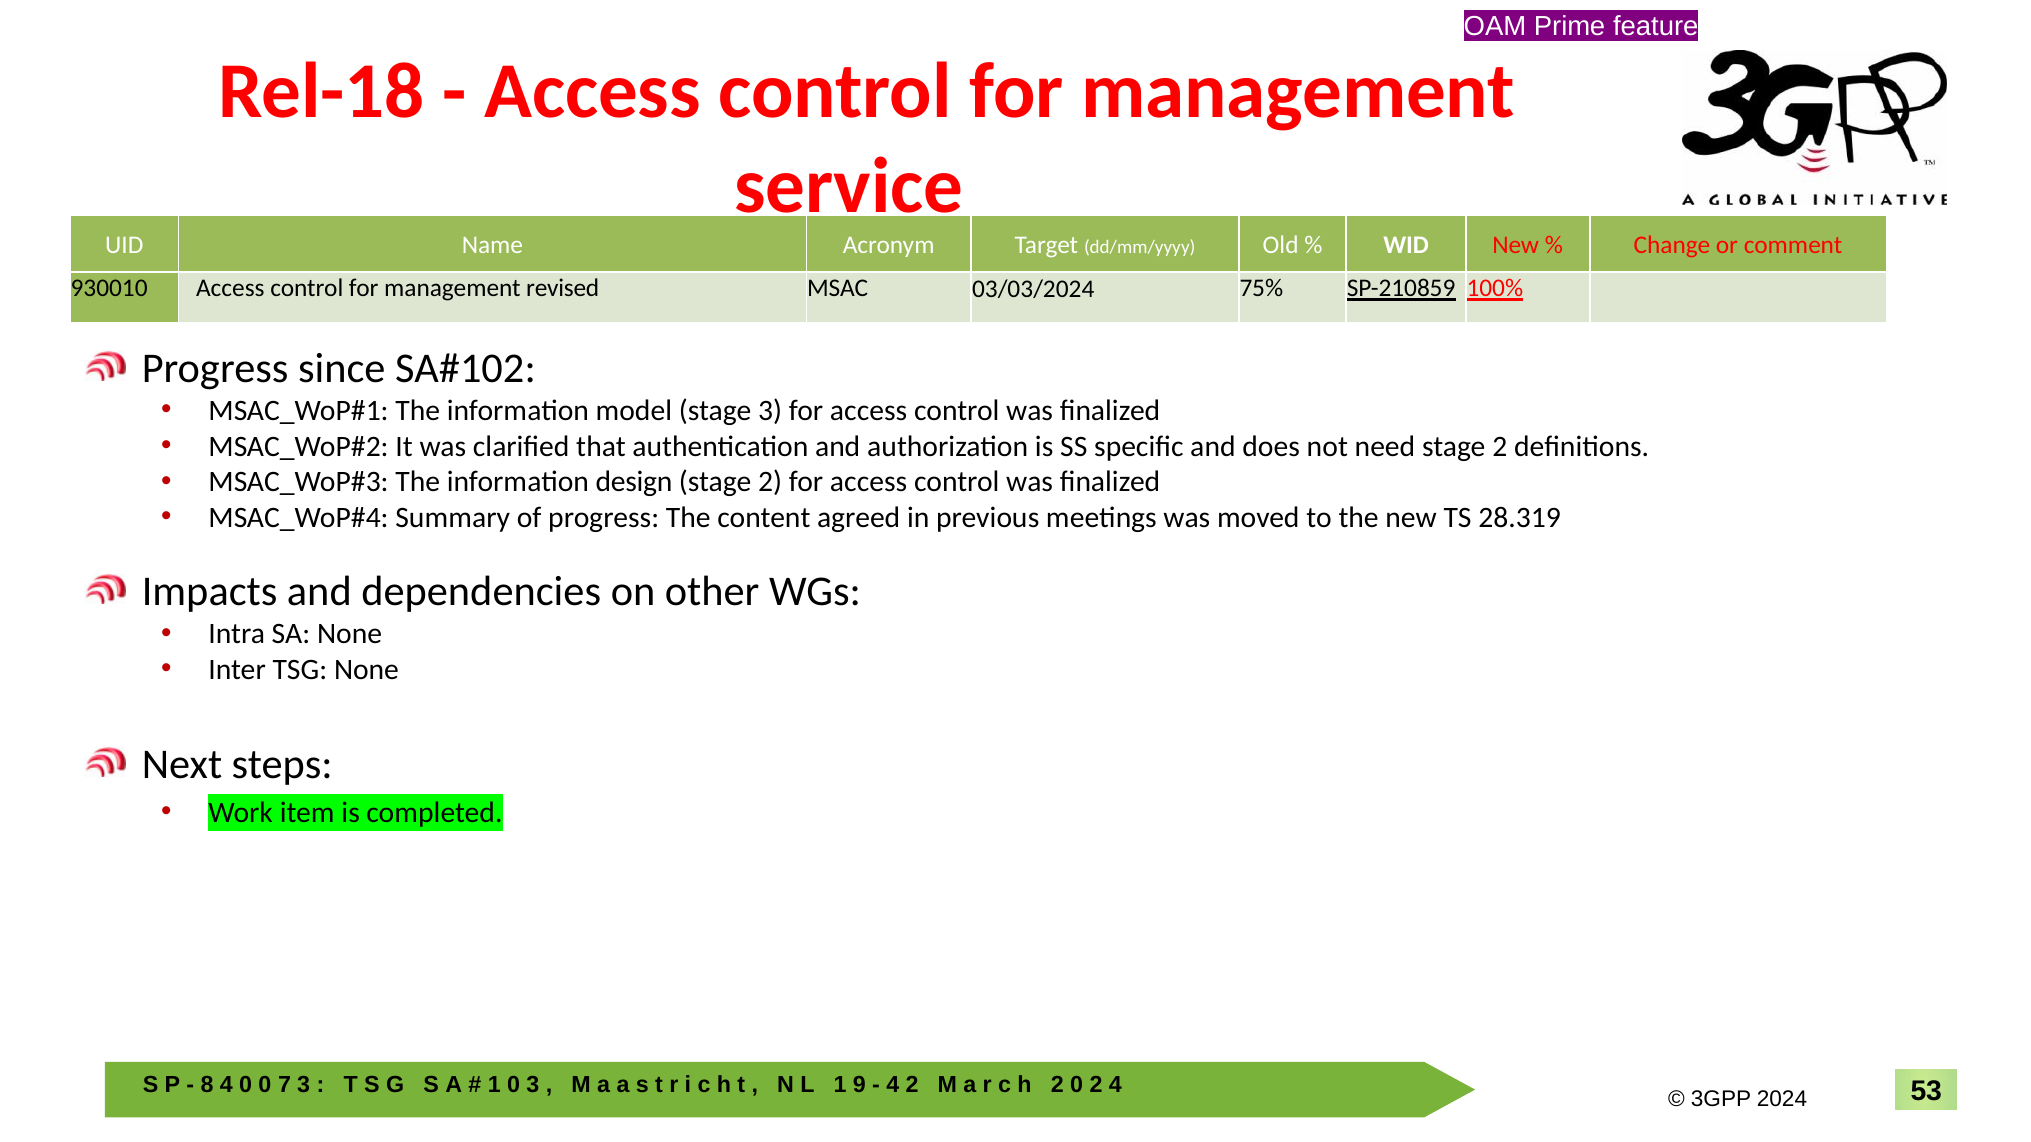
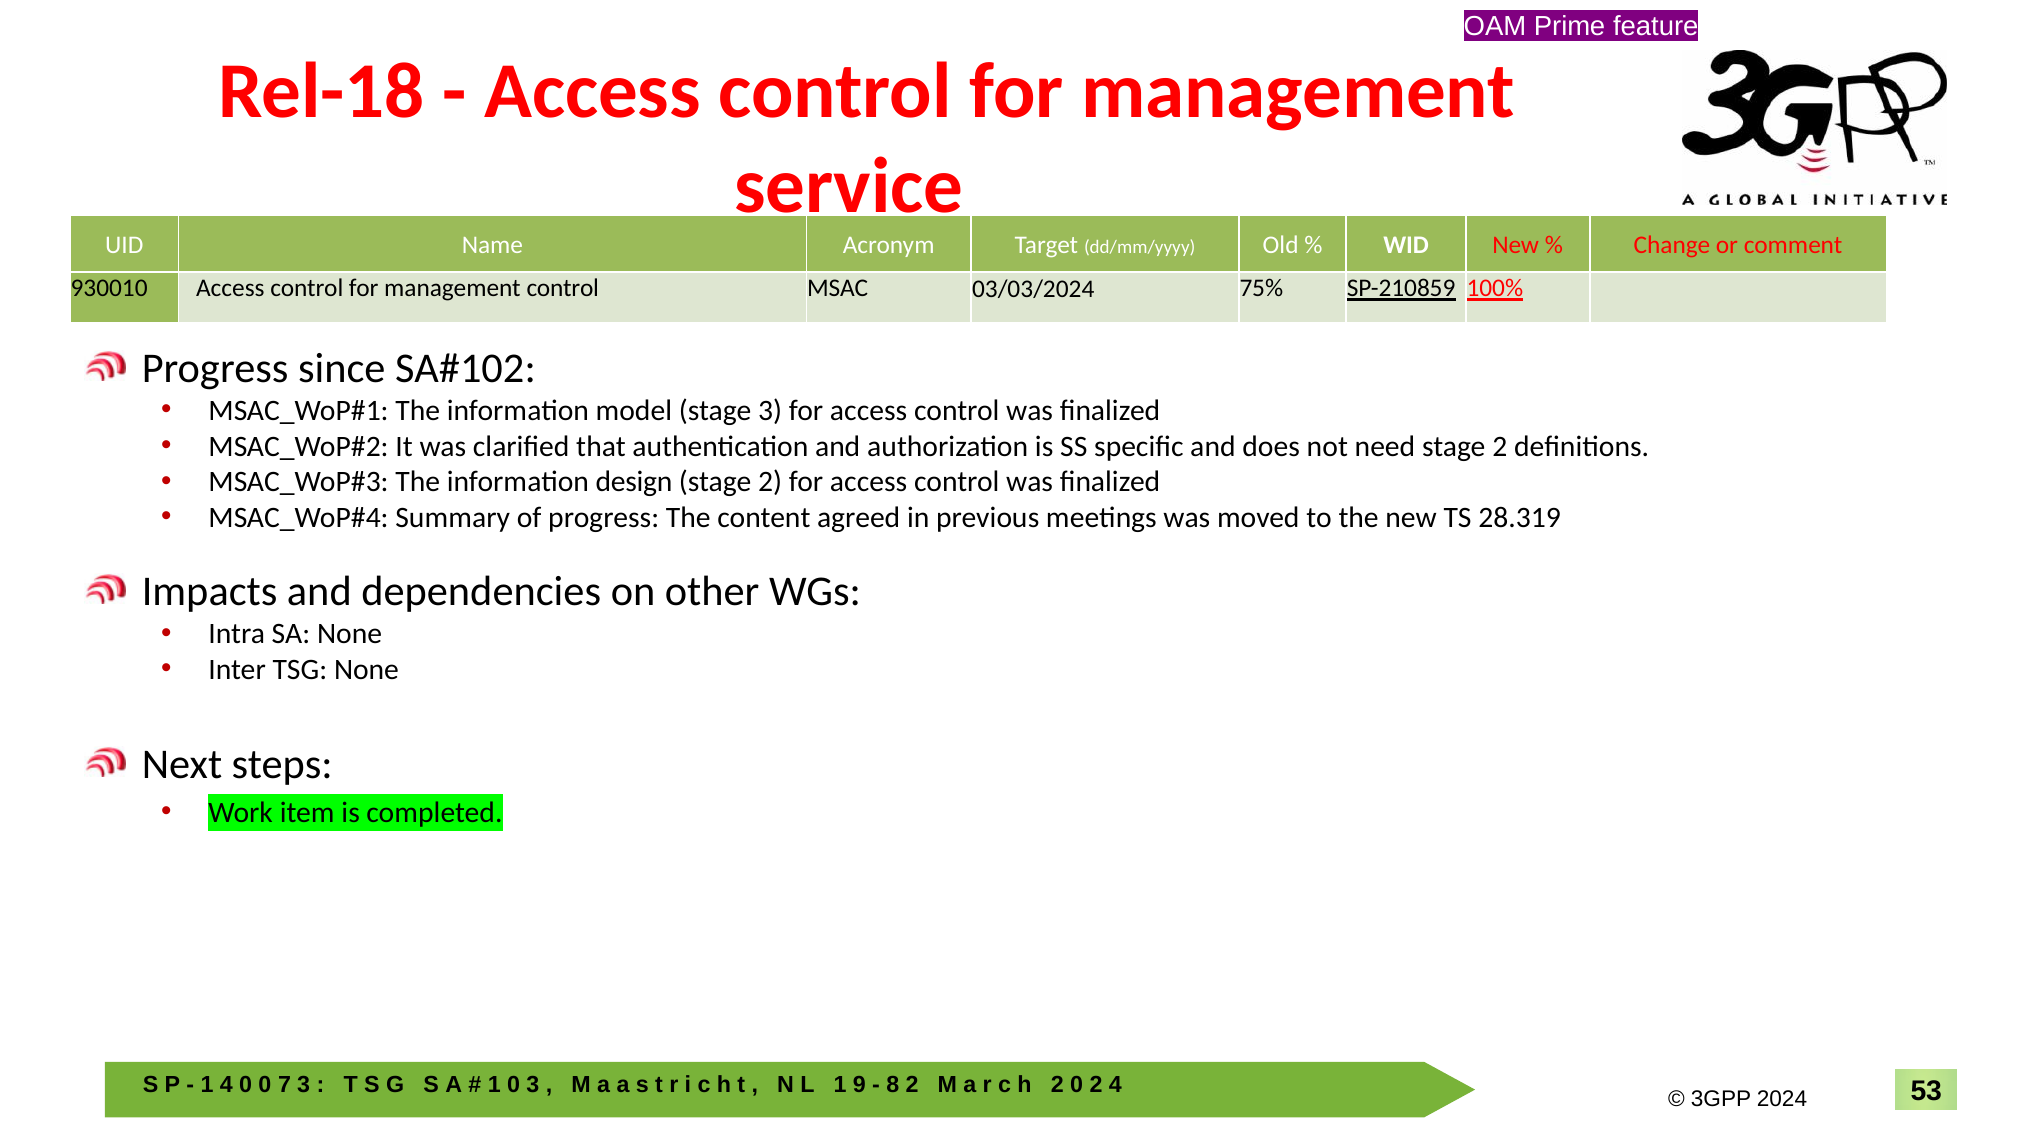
management revised: revised -> control
8 at (207, 1085): 8 -> 1
4 at (893, 1085): 4 -> 8
